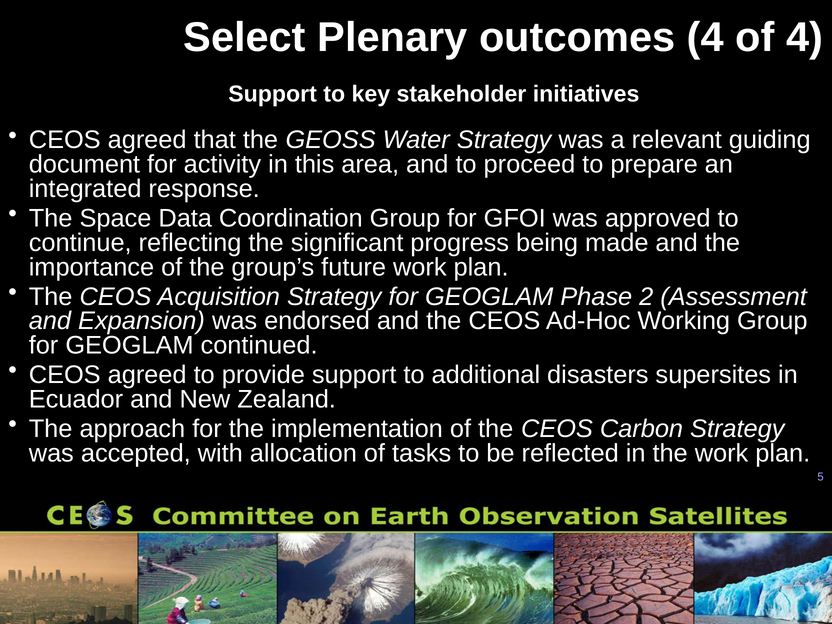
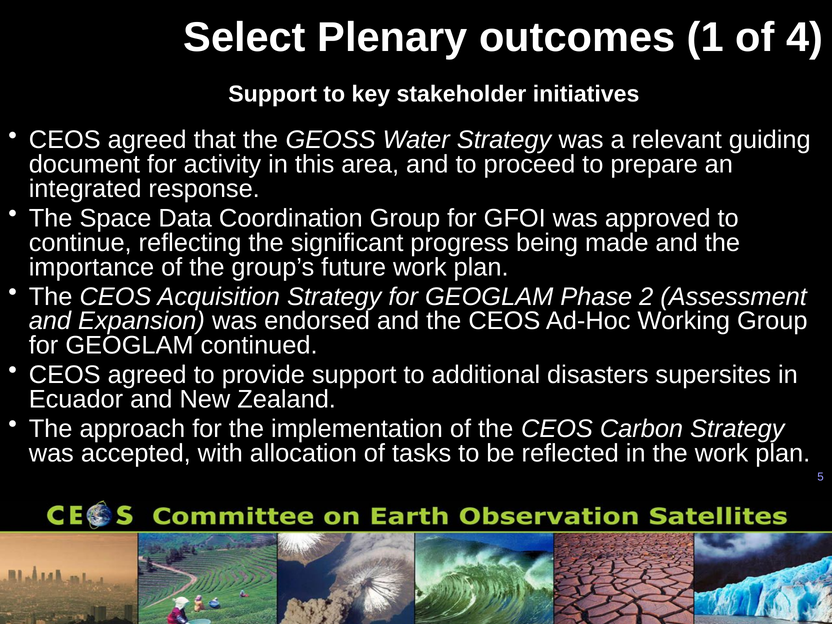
outcomes 4: 4 -> 1
